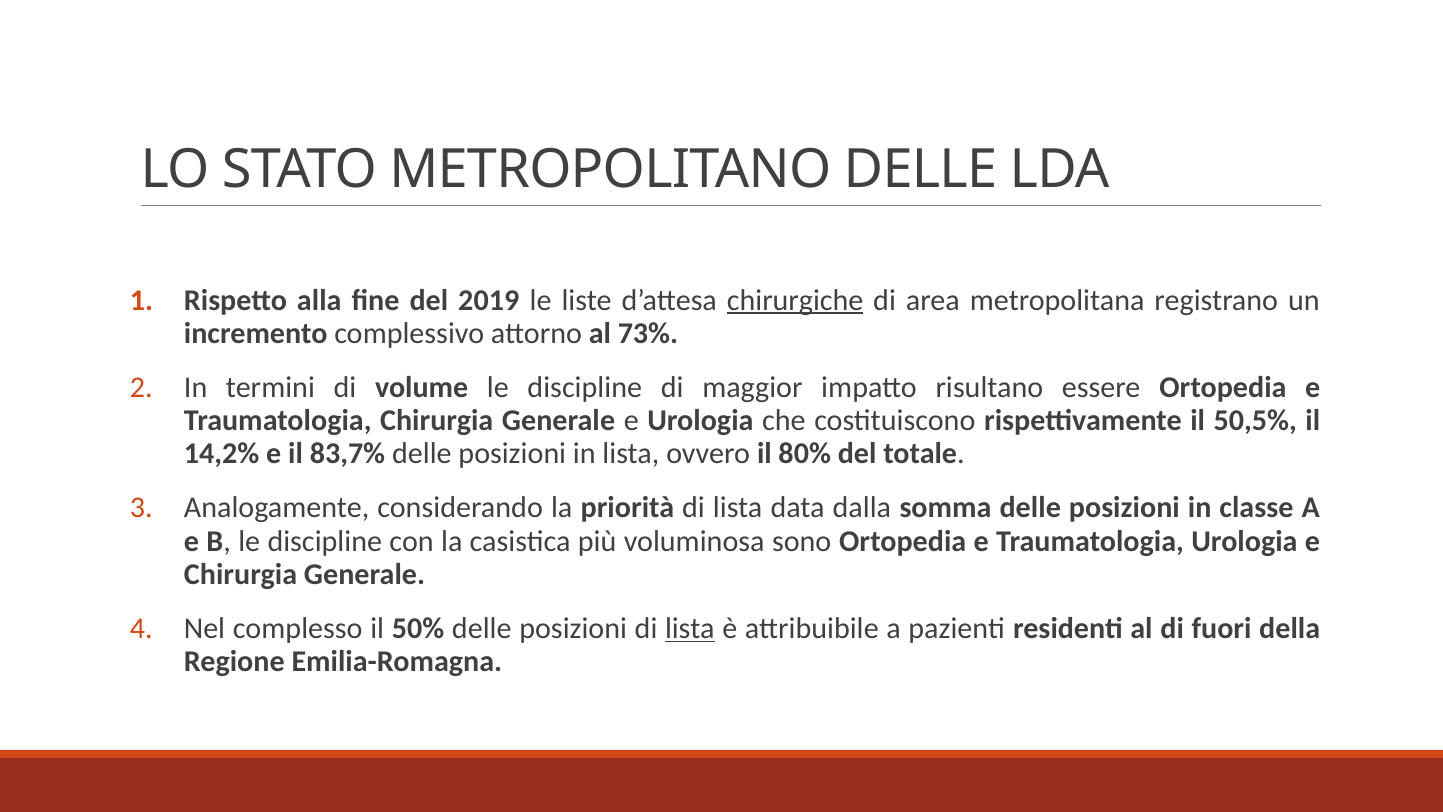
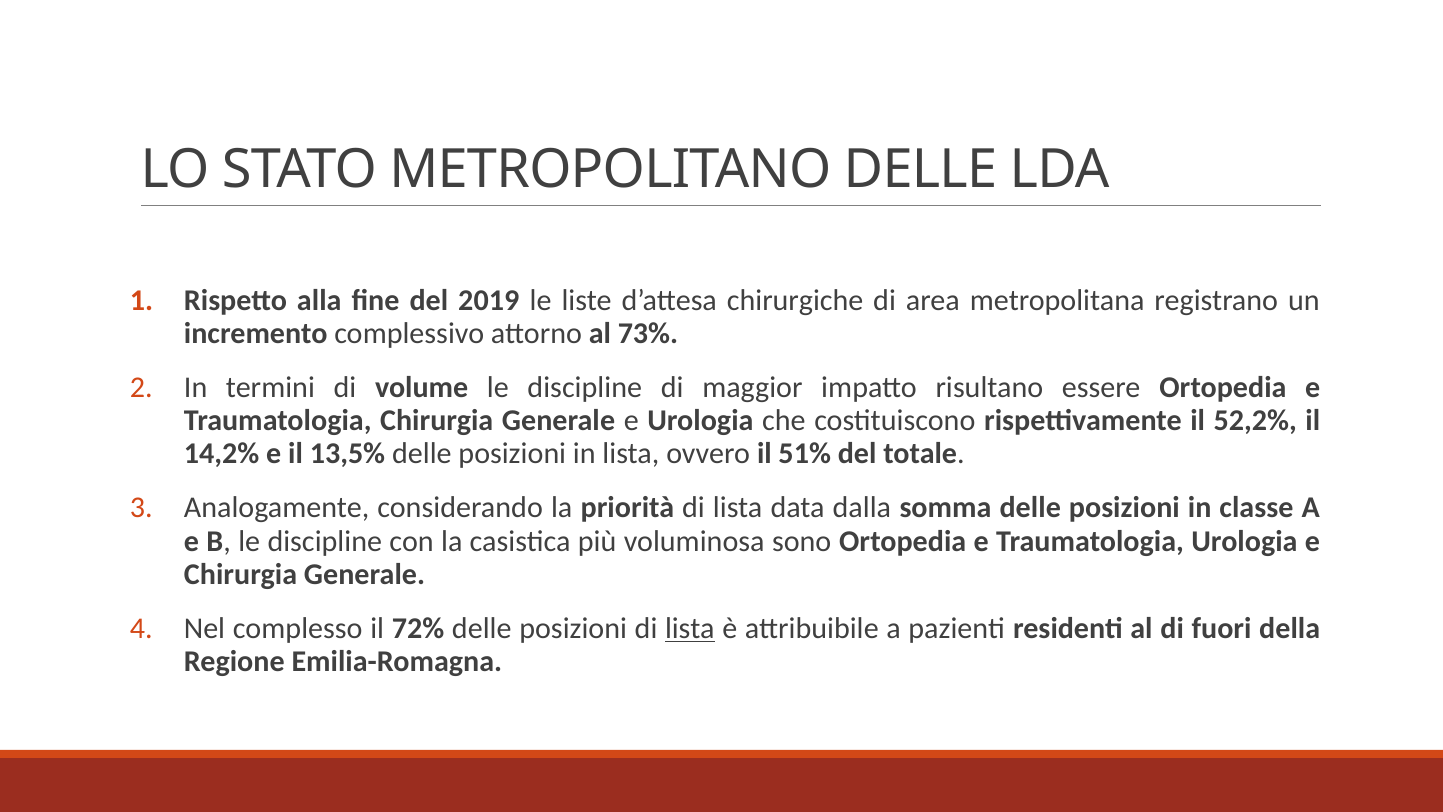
chirurgiche underline: present -> none
50,5%: 50,5% -> 52,2%
83,7%: 83,7% -> 13,5%
80%: 80% -> 51%
50%: 50% -> 72%
